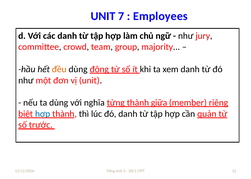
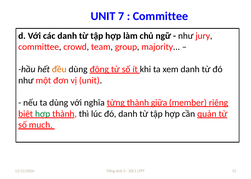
Employees at (160, 16): Employees -> Committee
hợp at (43, 114) colour: blue -> green
trước: trước -> much
